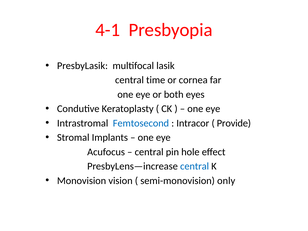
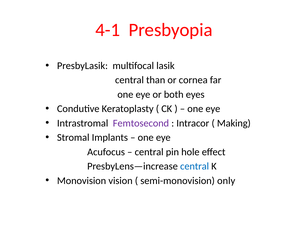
time: time -> than
Femtosecond colour: blue -> purple
Provide: Provide -> Making
